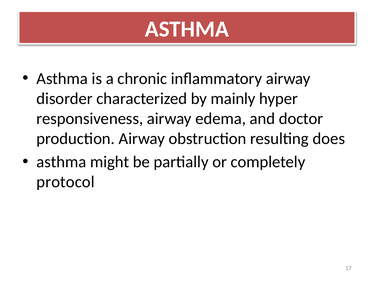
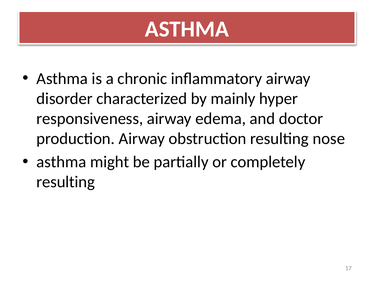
does: does -> nose
protocol at (66, 182): protocol -> resulting
